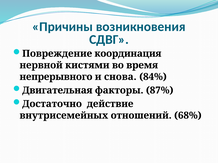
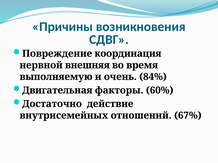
кистями: кистями -> внешняя
непрерывного: непрерывного -> выполняемую
снова: снова -> очень
87%: 87% -> 60%
68%: 68% -> 67%
